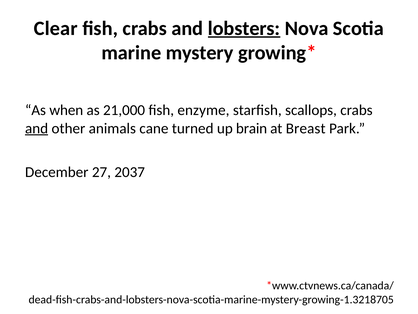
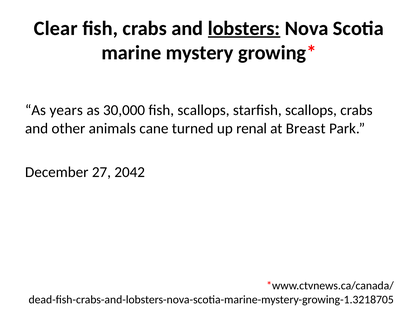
when: when -> years
21,000: 21,000 -> 30,000
fish enzyme: enzyme -> scallops
and at (37, 128) underline: present -> none
brain: brain -> renal
2037: 2037 -> 2042
